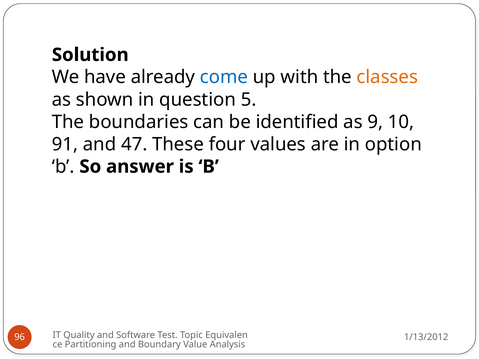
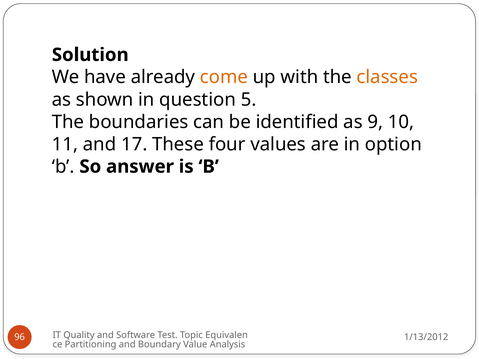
come colour: blue -> orange
91: 91 -> 11
47: 47 -> 17
